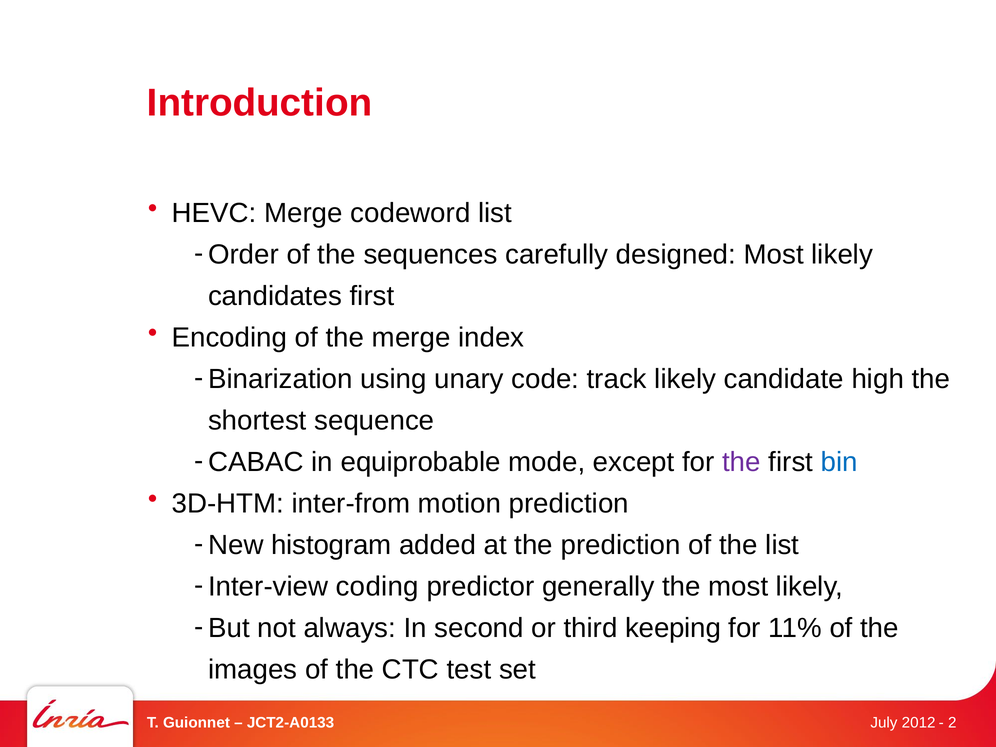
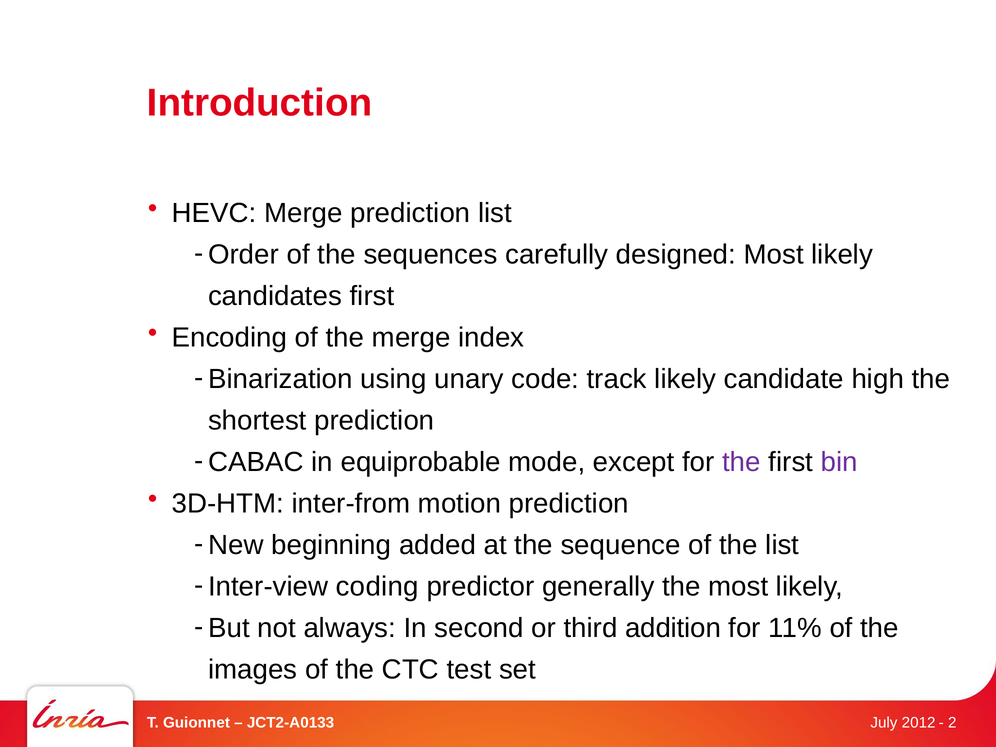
Merge codeword: codeword -> prediction
shortest sequence: sequence -> prediction
bin colour: blue -> purple
histogram: histogram -> beginning
the prediction: prediction -> sequence
keeping: keeping -> addition
